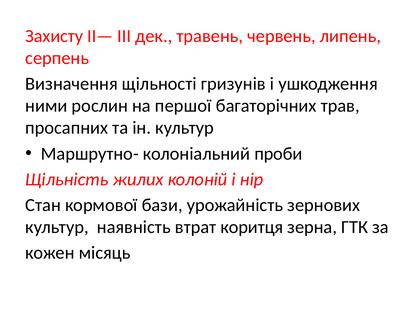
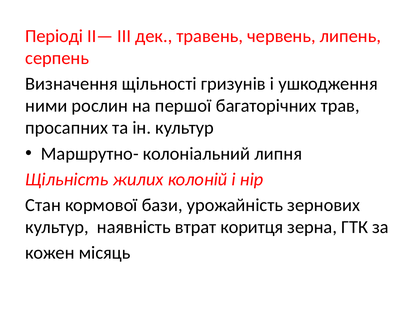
Захисту: Захисту -> Періоді
проби: проби -> липня
